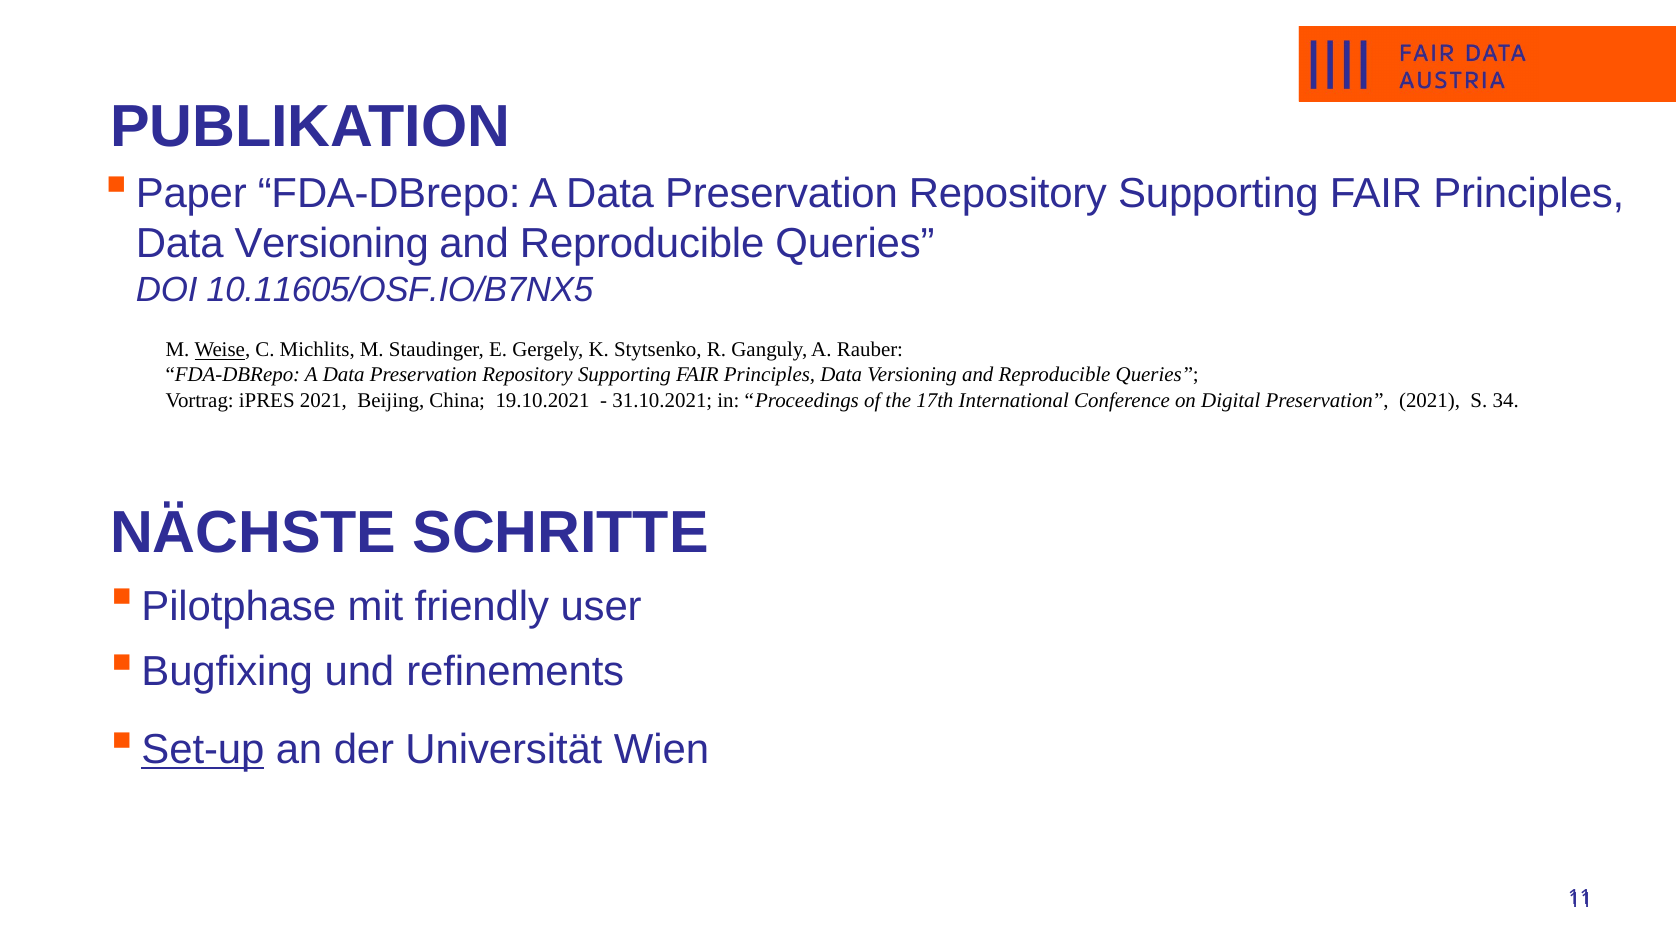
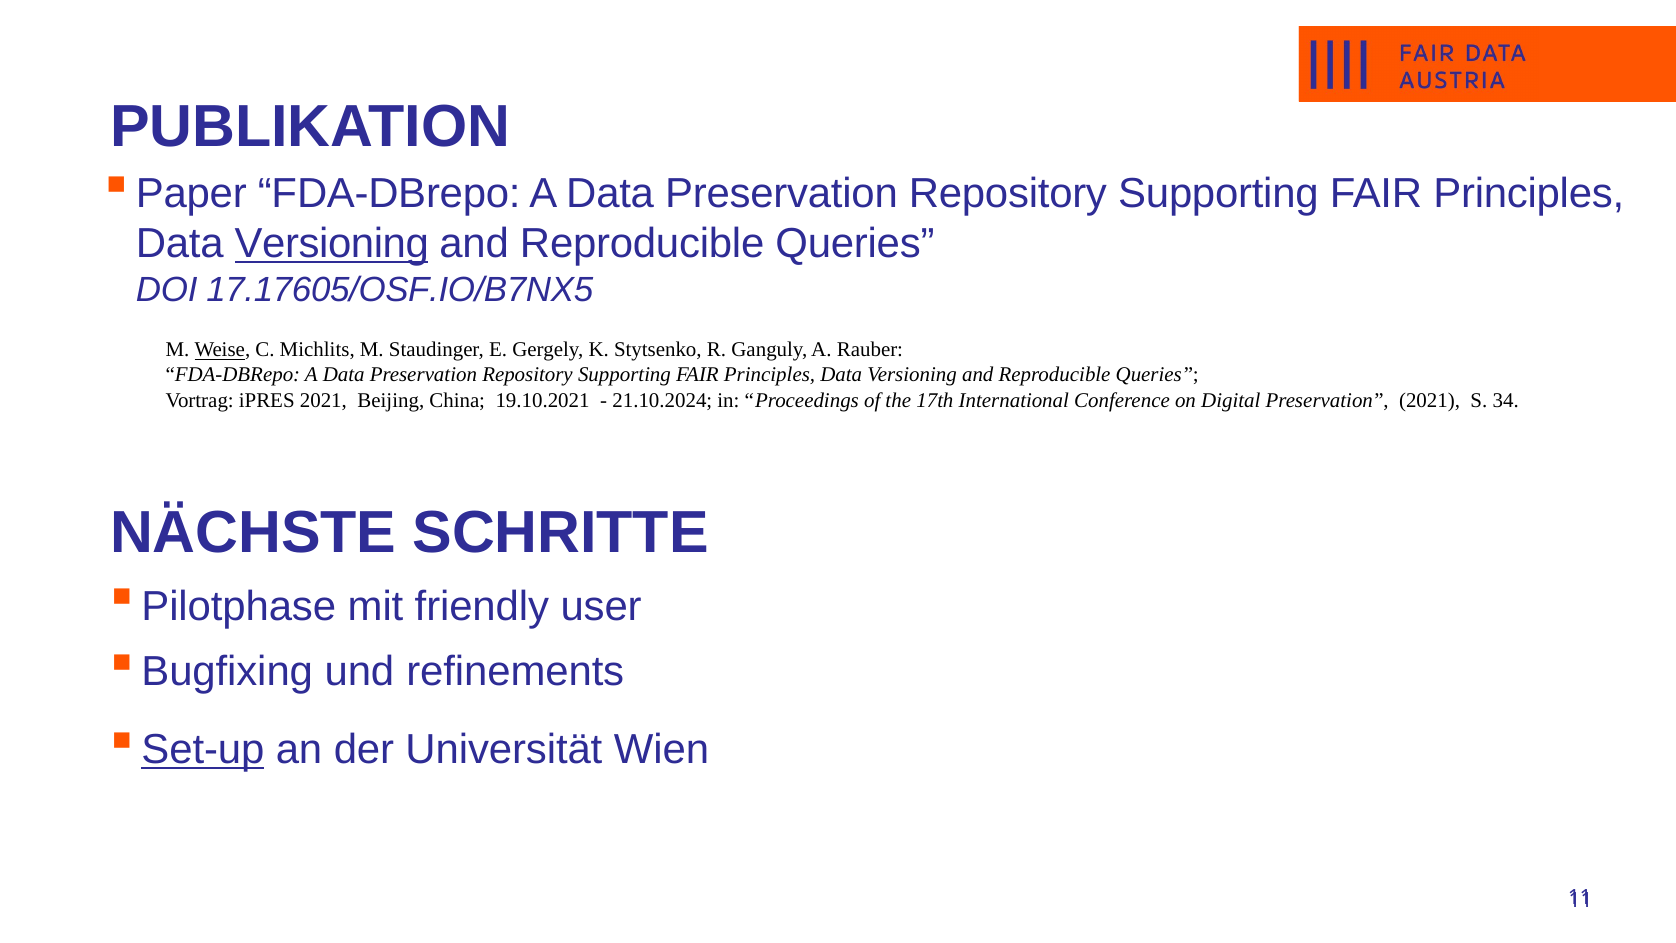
Versioning at (332, 244) underline: none -> present
10.11605/OSF.IO/B7NX5: 10.11605/OSF.IO/B7NX5 -> 17.17605/OSF.IO/B7NX5
31.10.2021: 31.10.2021 -> 21.10.2024
